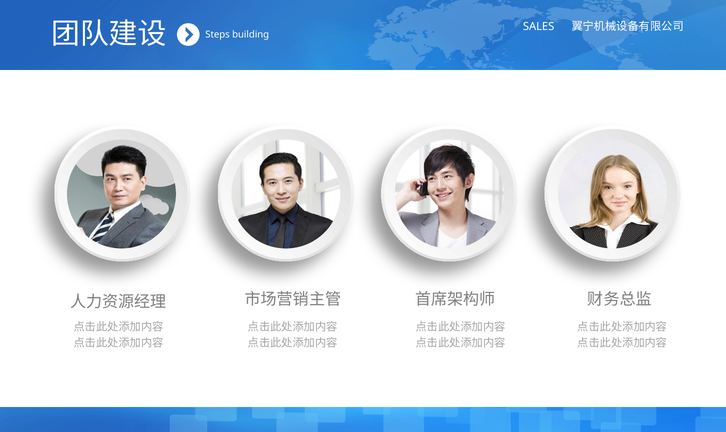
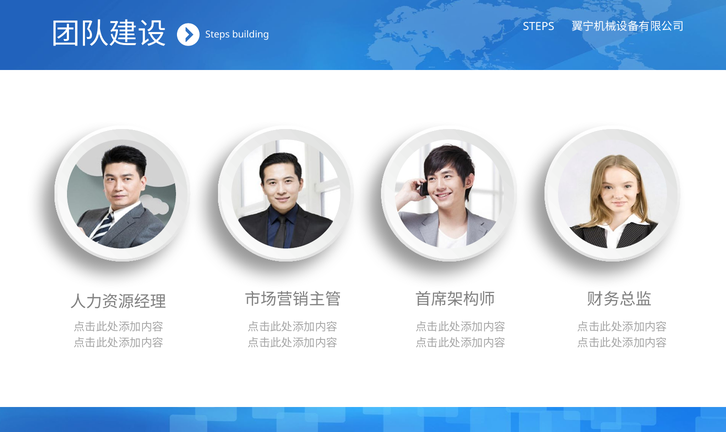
SALES at (539, 27): SALES -> STEPS
